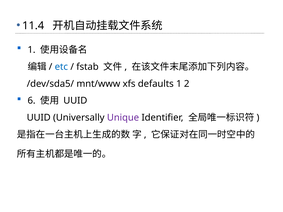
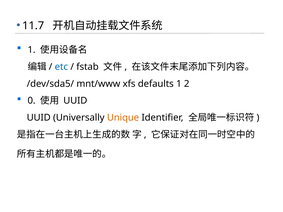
11.4: 11.4 -> 11.7
6: 6 -> 0
Unique colour: purple -> orange
